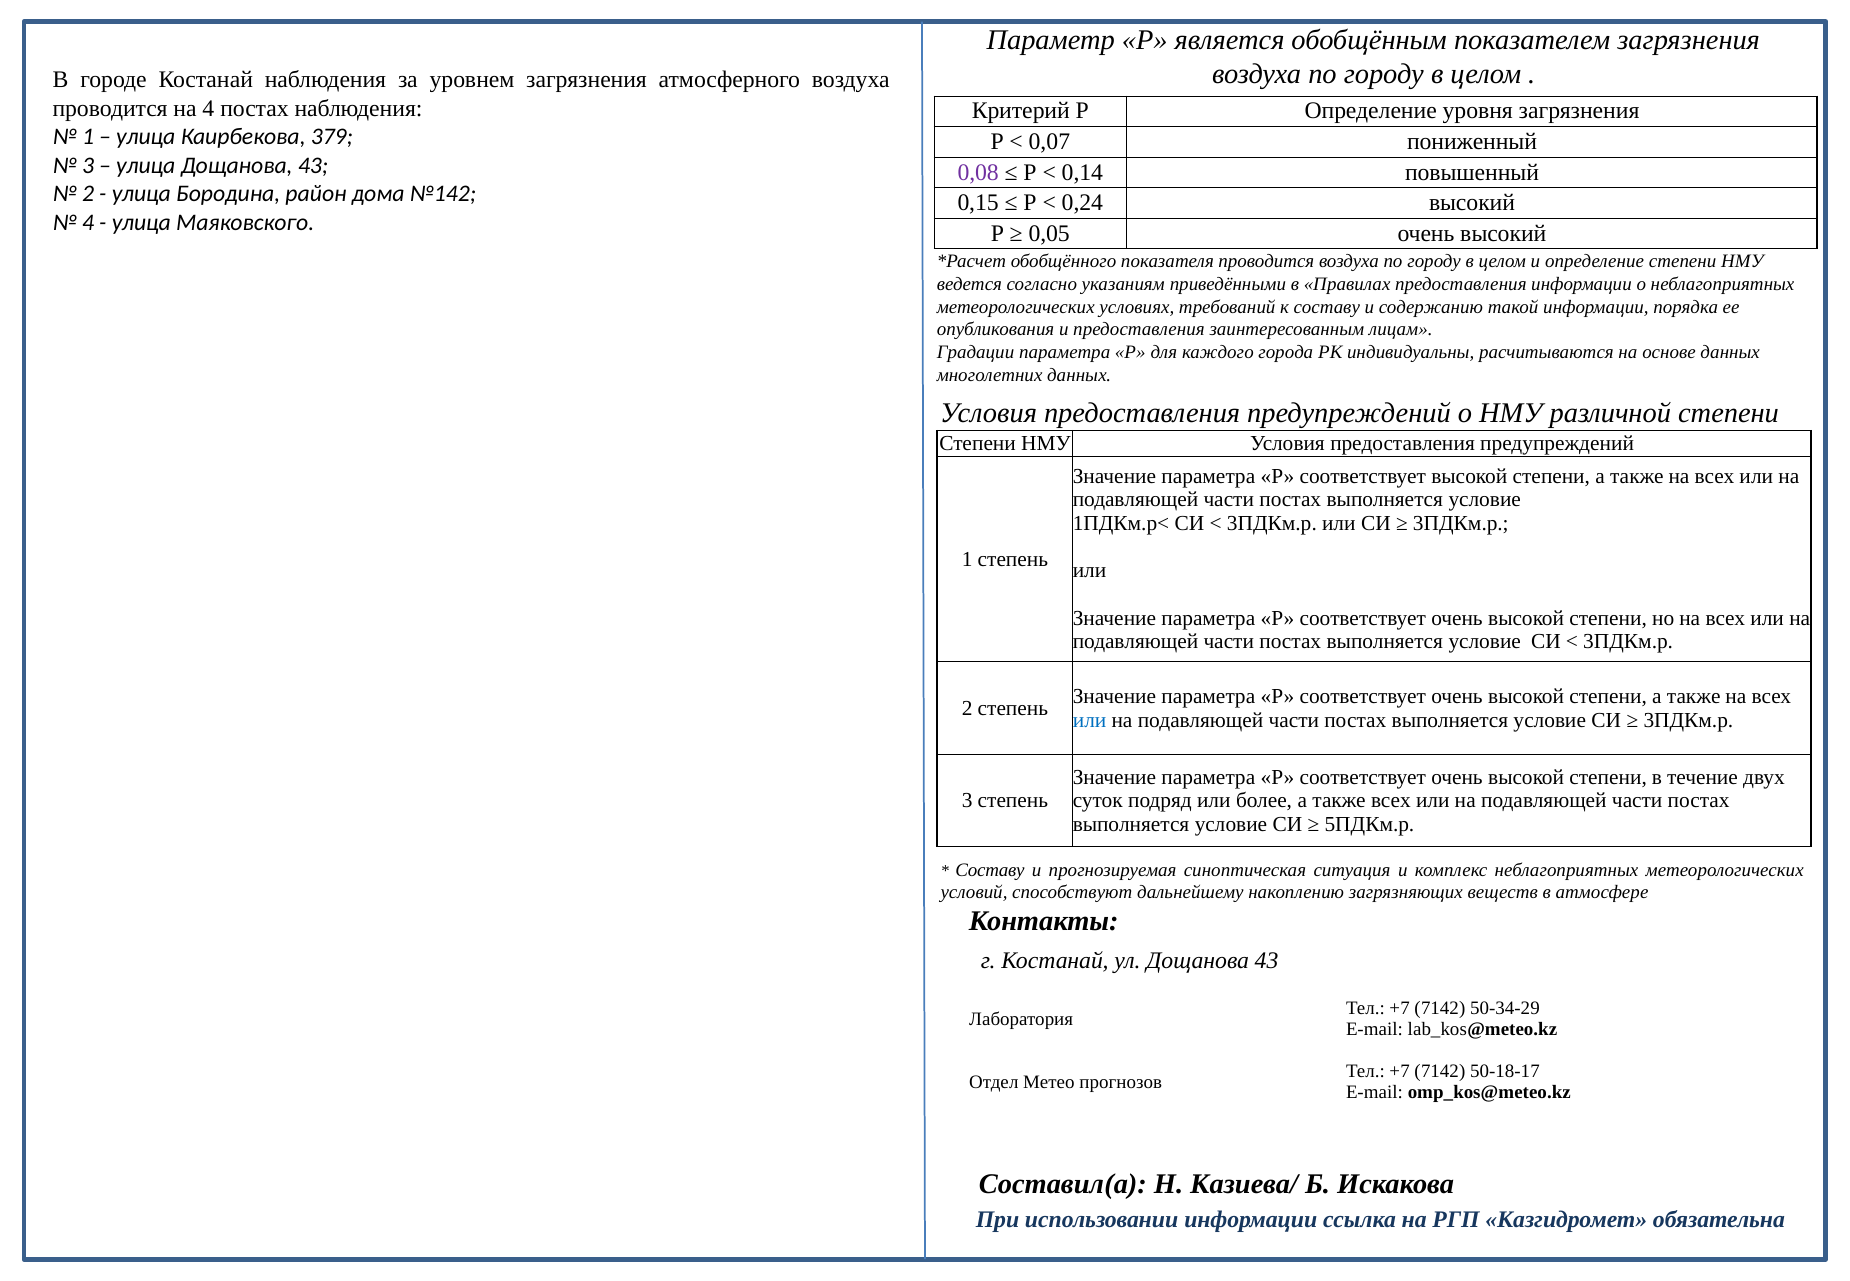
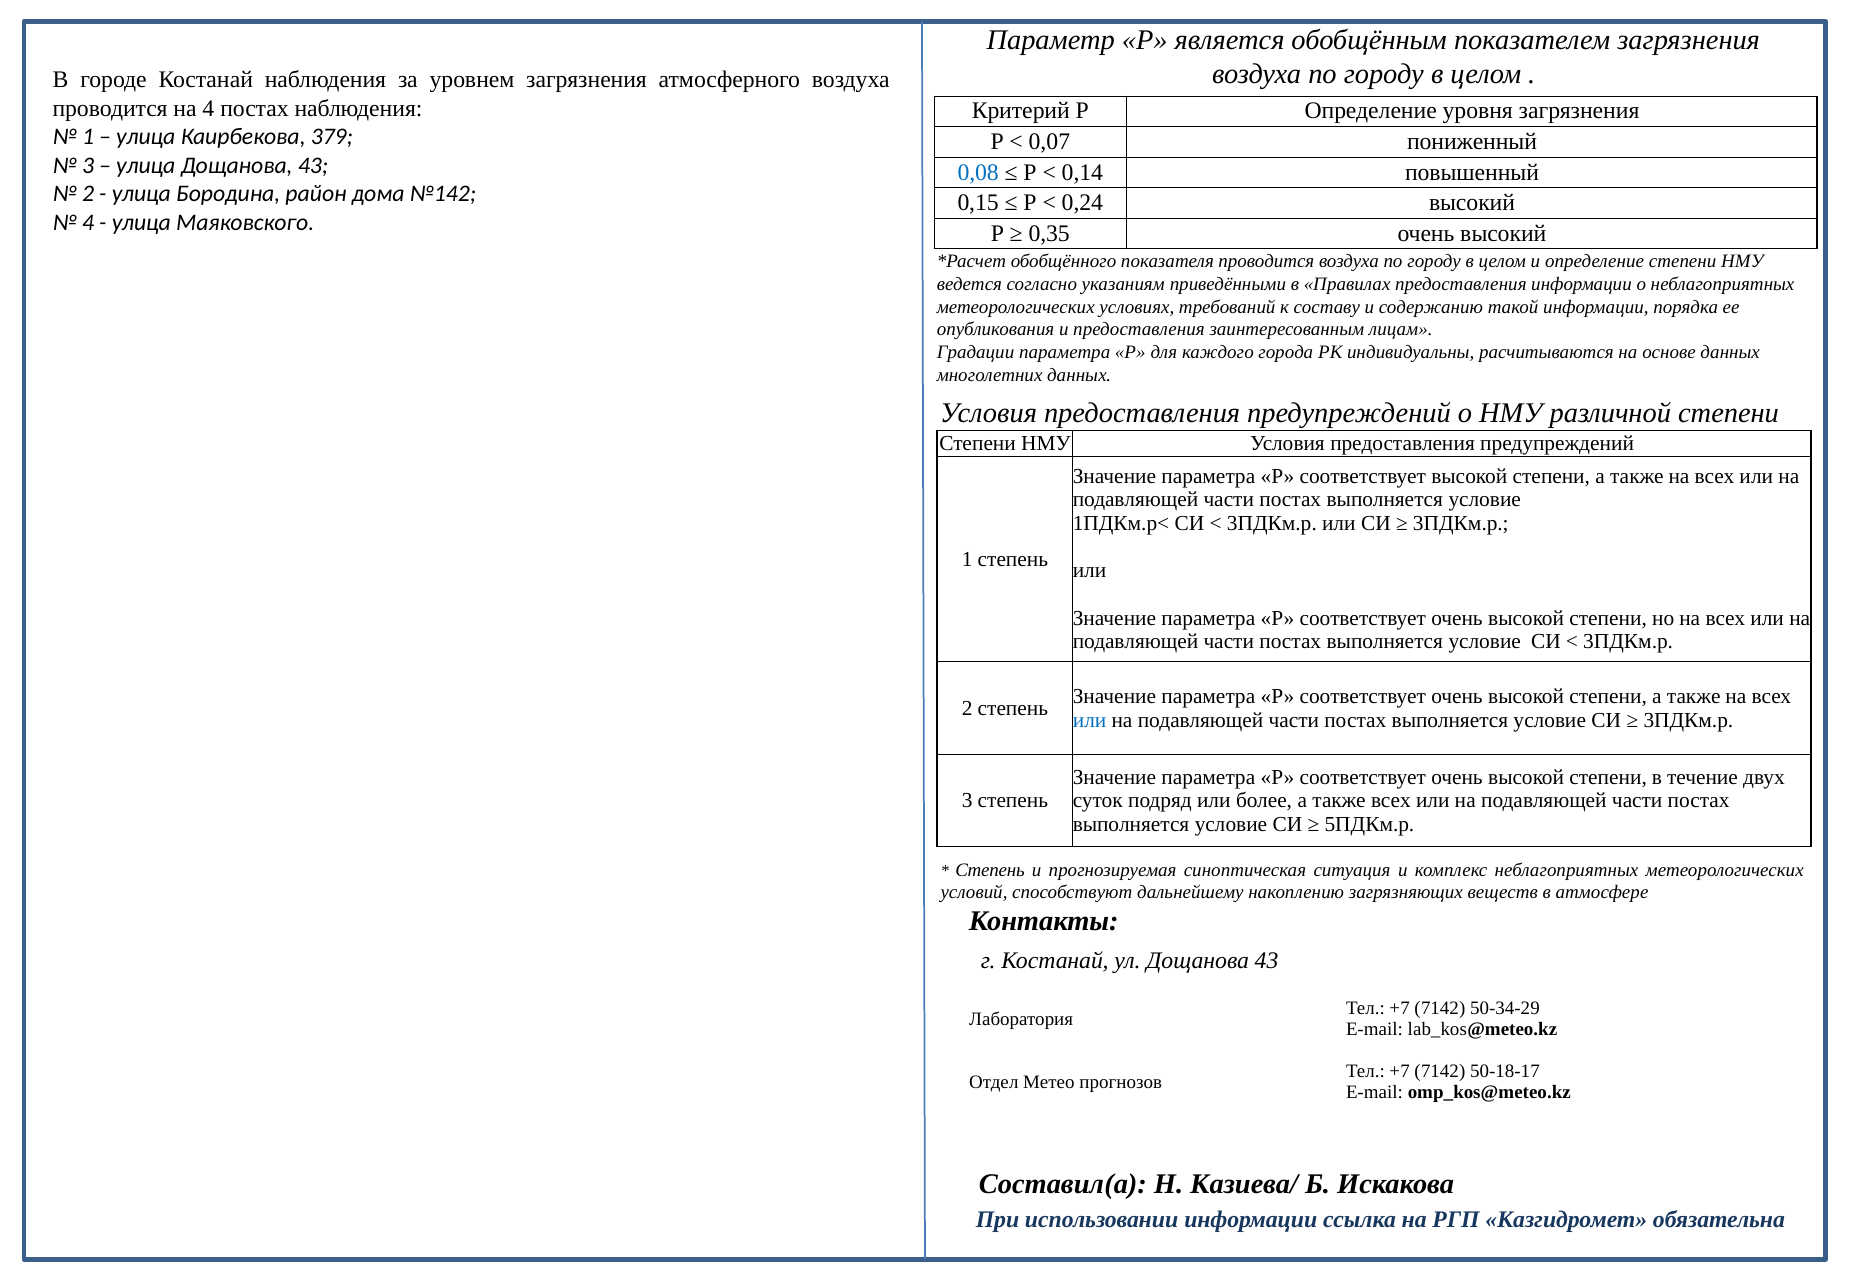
0,08 colour: purple -> blue
0,05: 0,05 -> 0,35
Составу at (990, 870): Составу -> Степень
